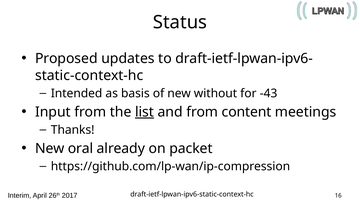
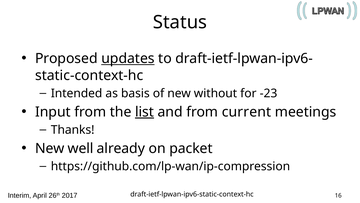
updates underline: none -> present
-43: -43 -> -23
content: content -> current
oral: oral -> well
